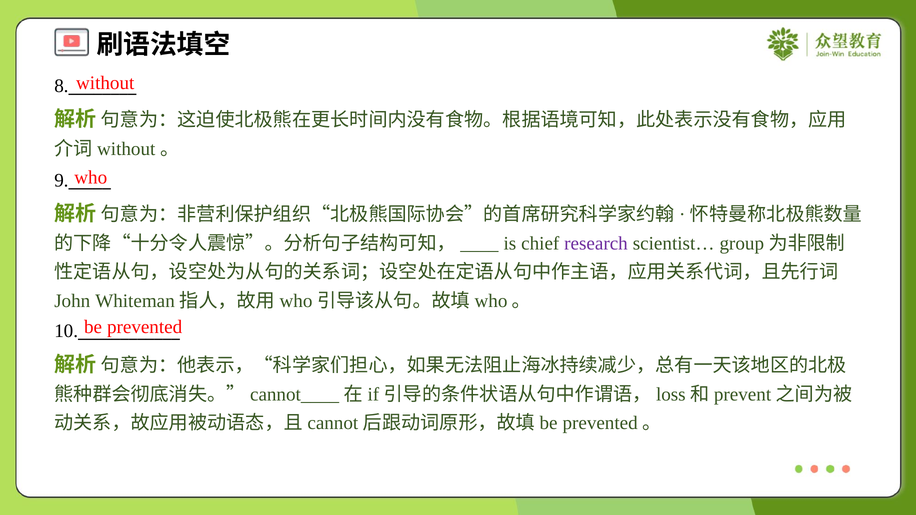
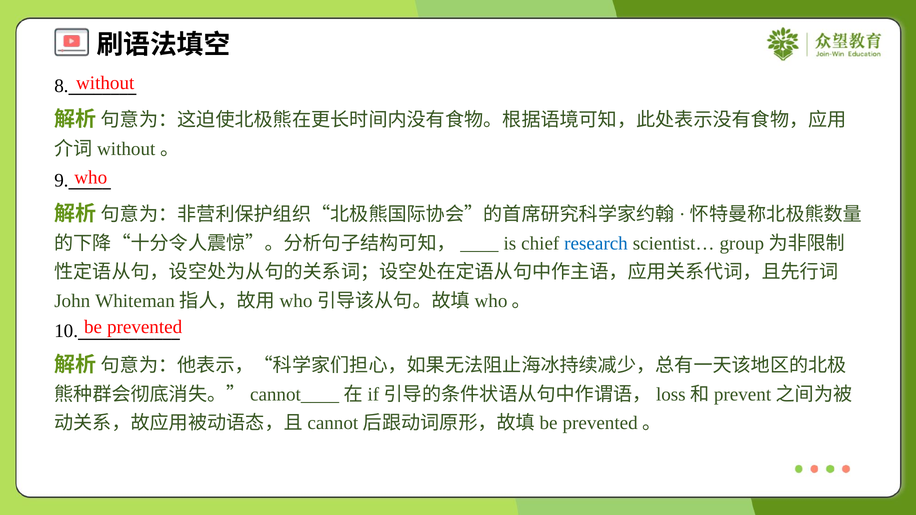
research colour: purple -> blue
